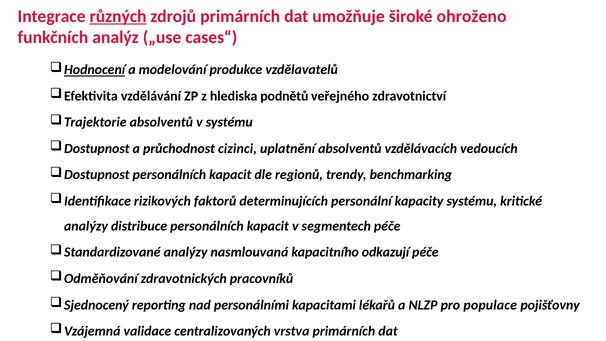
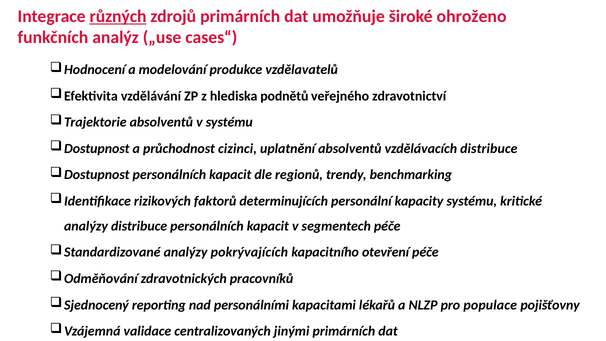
Hodnocení underline: present -> none
vzdělávacích vedoucích: vedoucích -> distribuce
nasmlouvaná: nasmlouvaná -> pokrývajících
odkazují: odkazují -> otevření
vrstva: vrstva -> jinými
